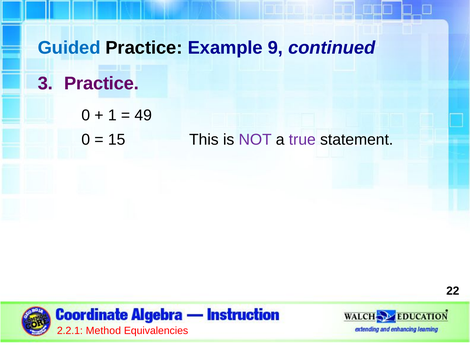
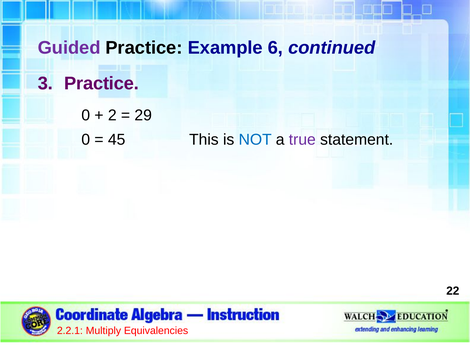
Guided colour: blue -> purple
9: 9 -> 6
1: 1 -> 2
49: 49 -> 29
15: 15 -> 45
NOT colour: purple -> blue
Method: Method -> Multiply
